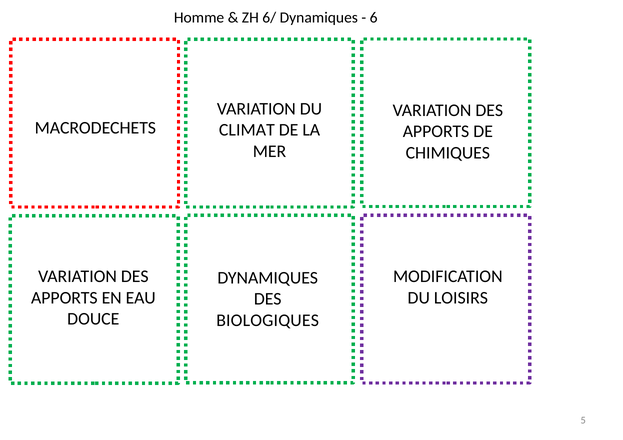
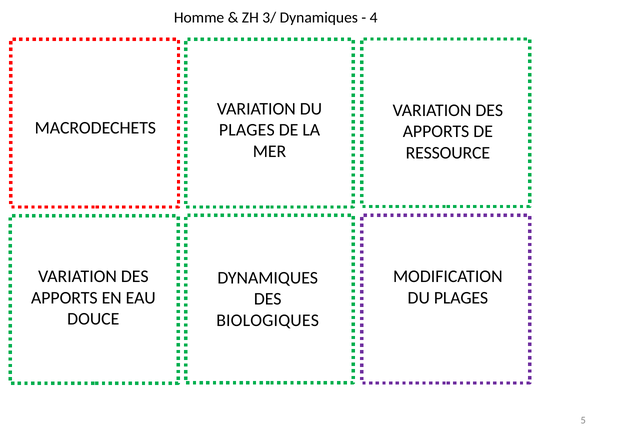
6/: 6/ -> 3/
6: 6 -> 4
CLIMAT at (247, 130): CLIMAT -> PLAGES
CHIMIQUES: CHIMIQUES -> RESSOURCE
LOISIRS at (461, 298): LOISIRS -> PLAGES
